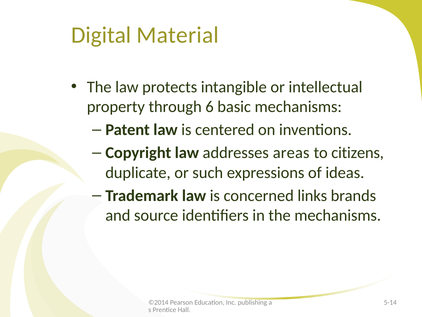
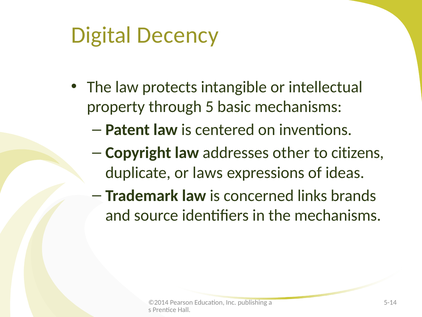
Material: Material -> Decency
6: 6 -> 5
areas: areas -> other
such: such -> laws
